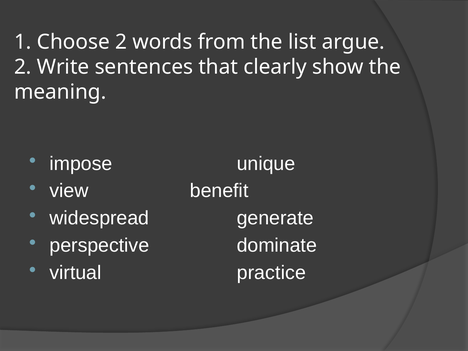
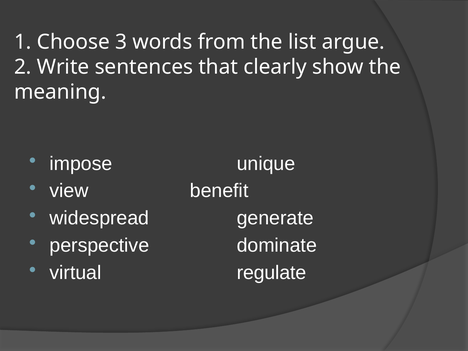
Choose 2: 2 -> 3
practice: practice -> regulate
